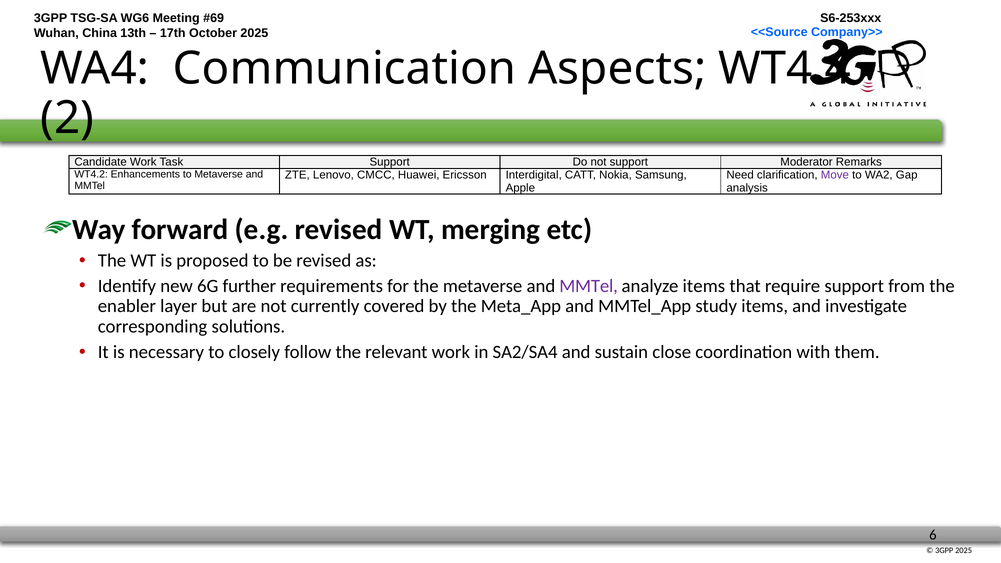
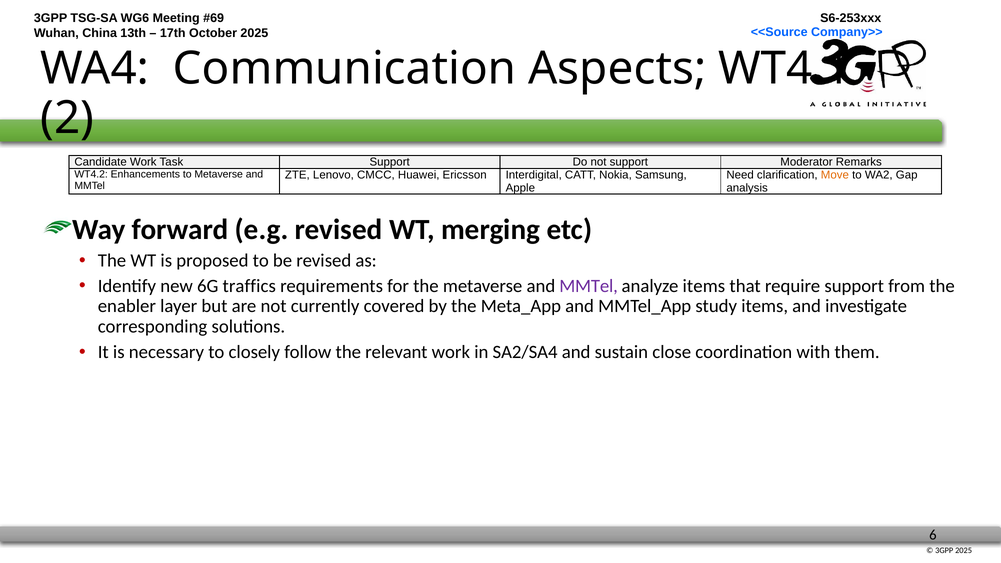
WT4.4: WT4.4 -> WT4.1
Move colour: purple -> orange
further: further -> traffics
